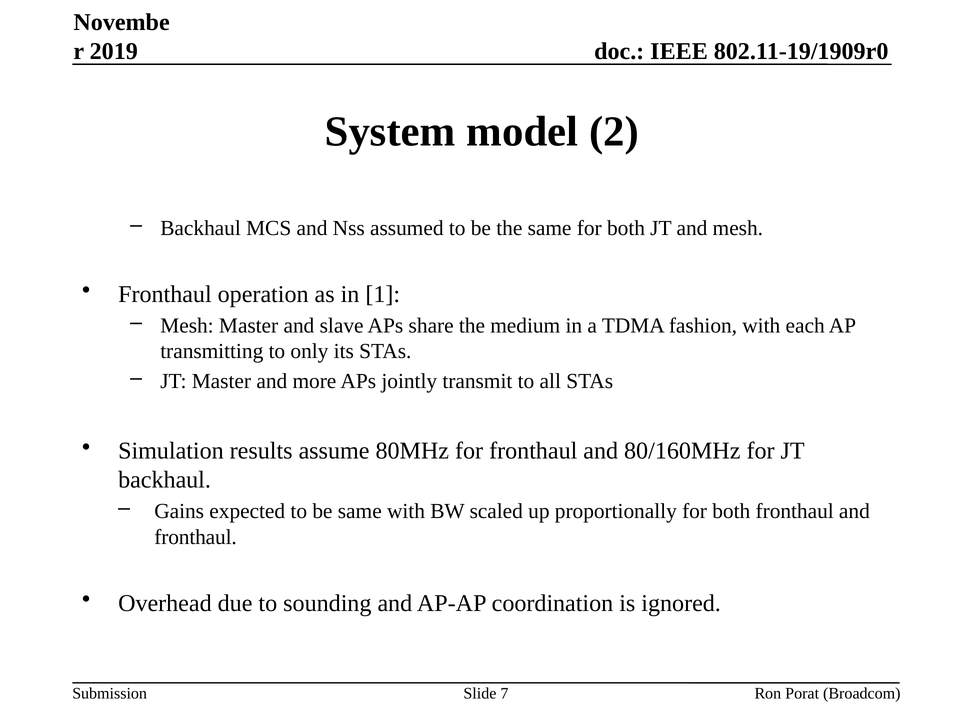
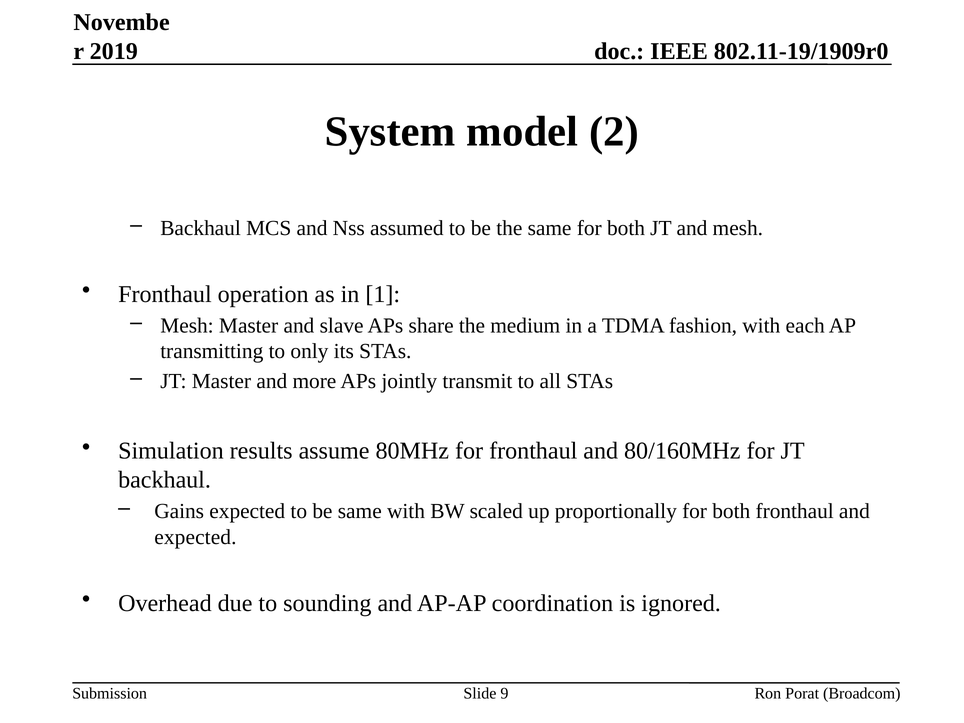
fronthaul at (196, 537): fronthaul -> expected
7: 7 -> 9
